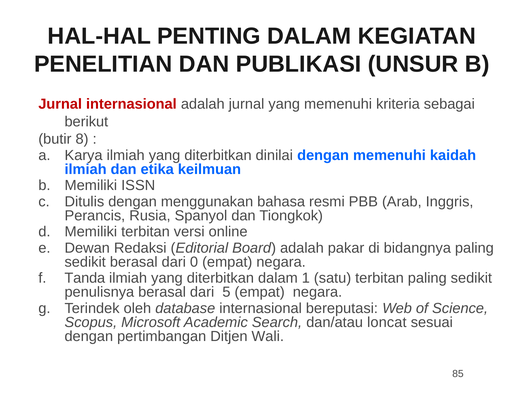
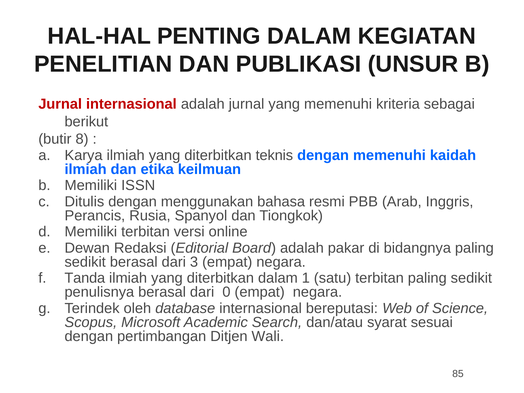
dinilai: dinilai -> teknis
0: 0 -> 3
5: 5 -> 0
loncat: loncat -> syarat
